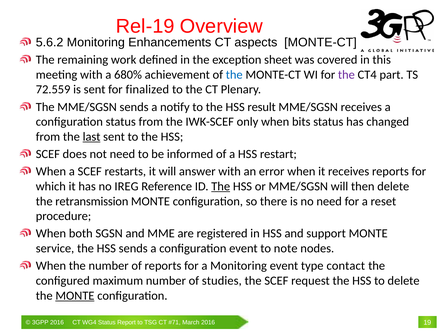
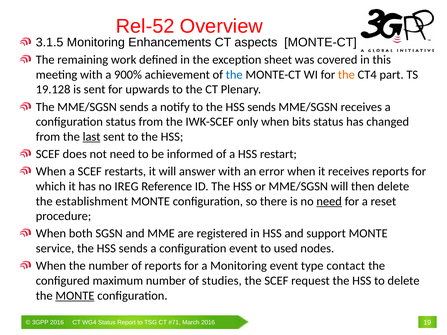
Rel-19: Rel-19 -> Rel-52
5.6.2: 5.6.2 -> 3.1.5
680%: 680% -> 900%
the at (346, 75) colour: purple -> orange
72.559: 72.559 -> 19.128
finalized: finalized -> upwards
to the HSS result: result -> sends
The at (221, 187) underline: present -> none
retransmission: retransmission -> establishment
need at (329, 201) underline: none -> present
note: note -> used
